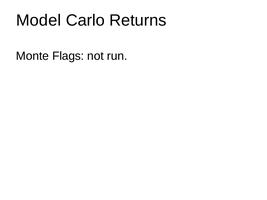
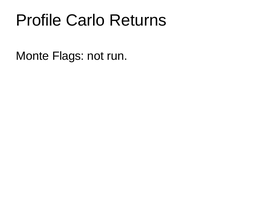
Model: Model -> Profile
